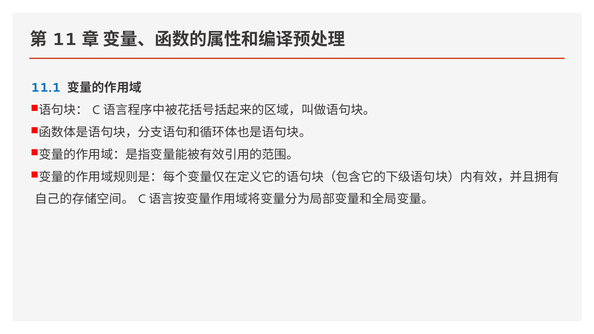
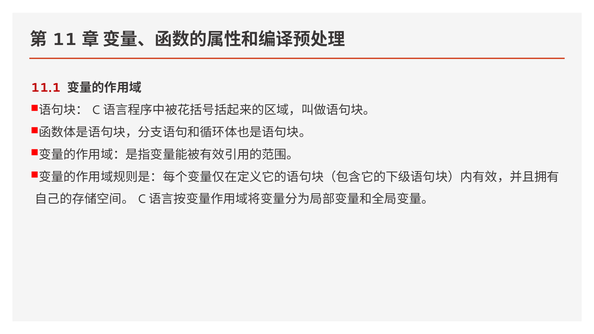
11.1 colour: blue -> red
